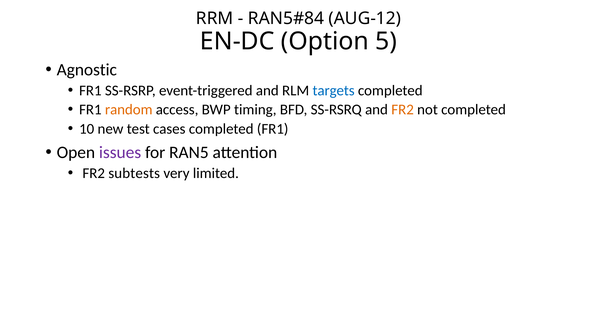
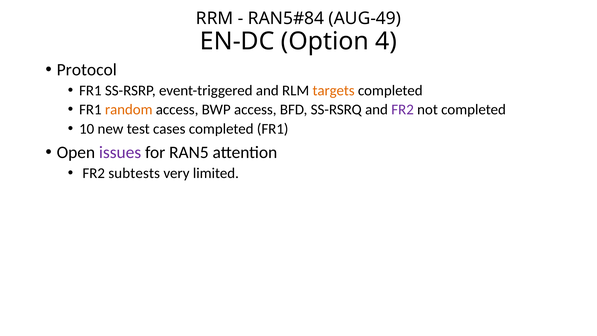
AUG-12: AUG-12 -> AUG-49
5: 5 -> 4
Agnostic: Agnostic -> Protocol
targets colour: blue -> orange
BWP timing: timing -> access
FR2 at (403, 110) colour: orange -> purple
